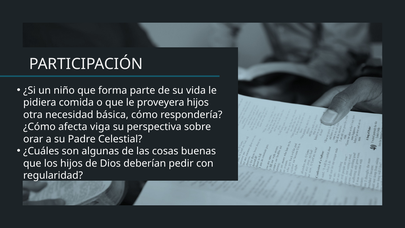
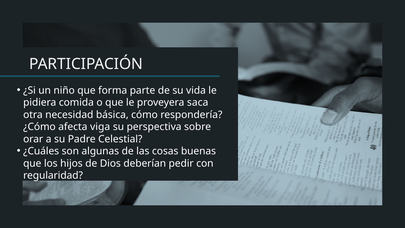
proveyera hijos: hijos -> saca
